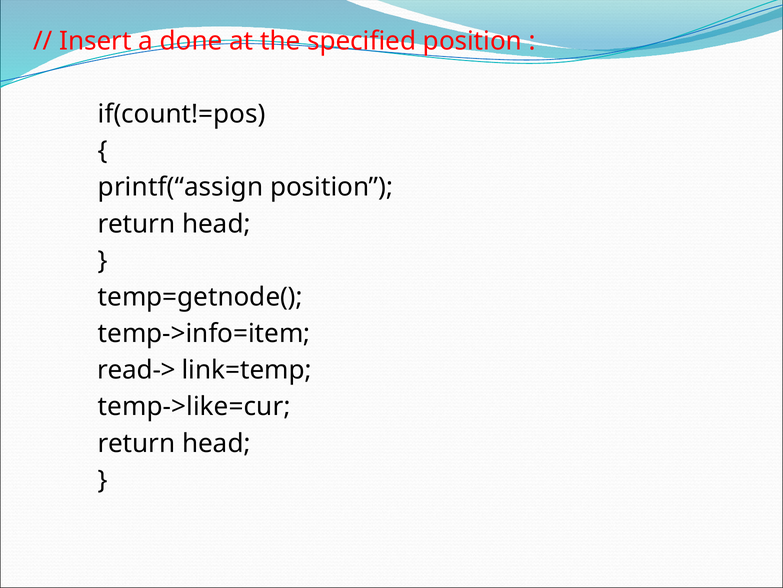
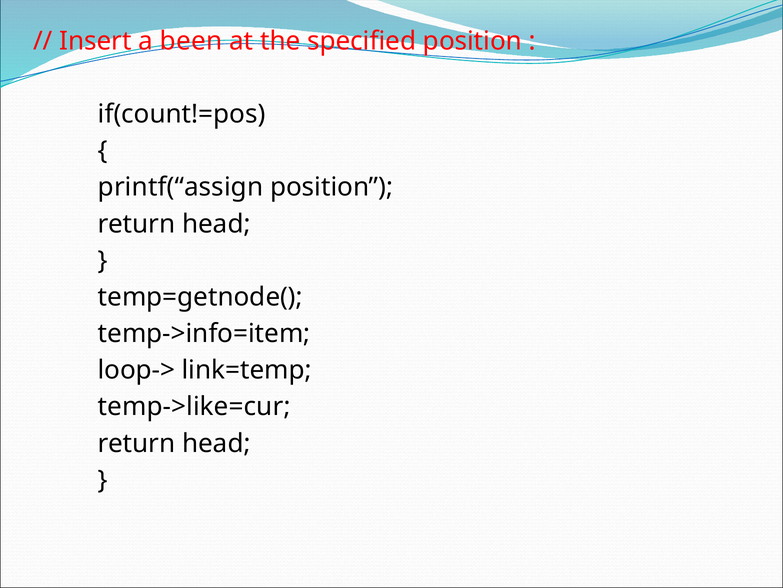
done: done -> been
read->: read-> -> loop->
